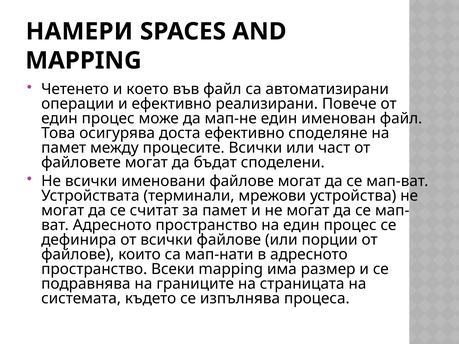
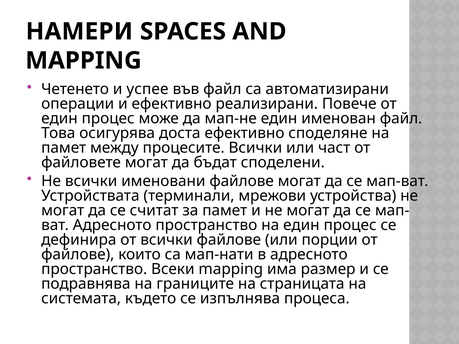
което: което -> успее
